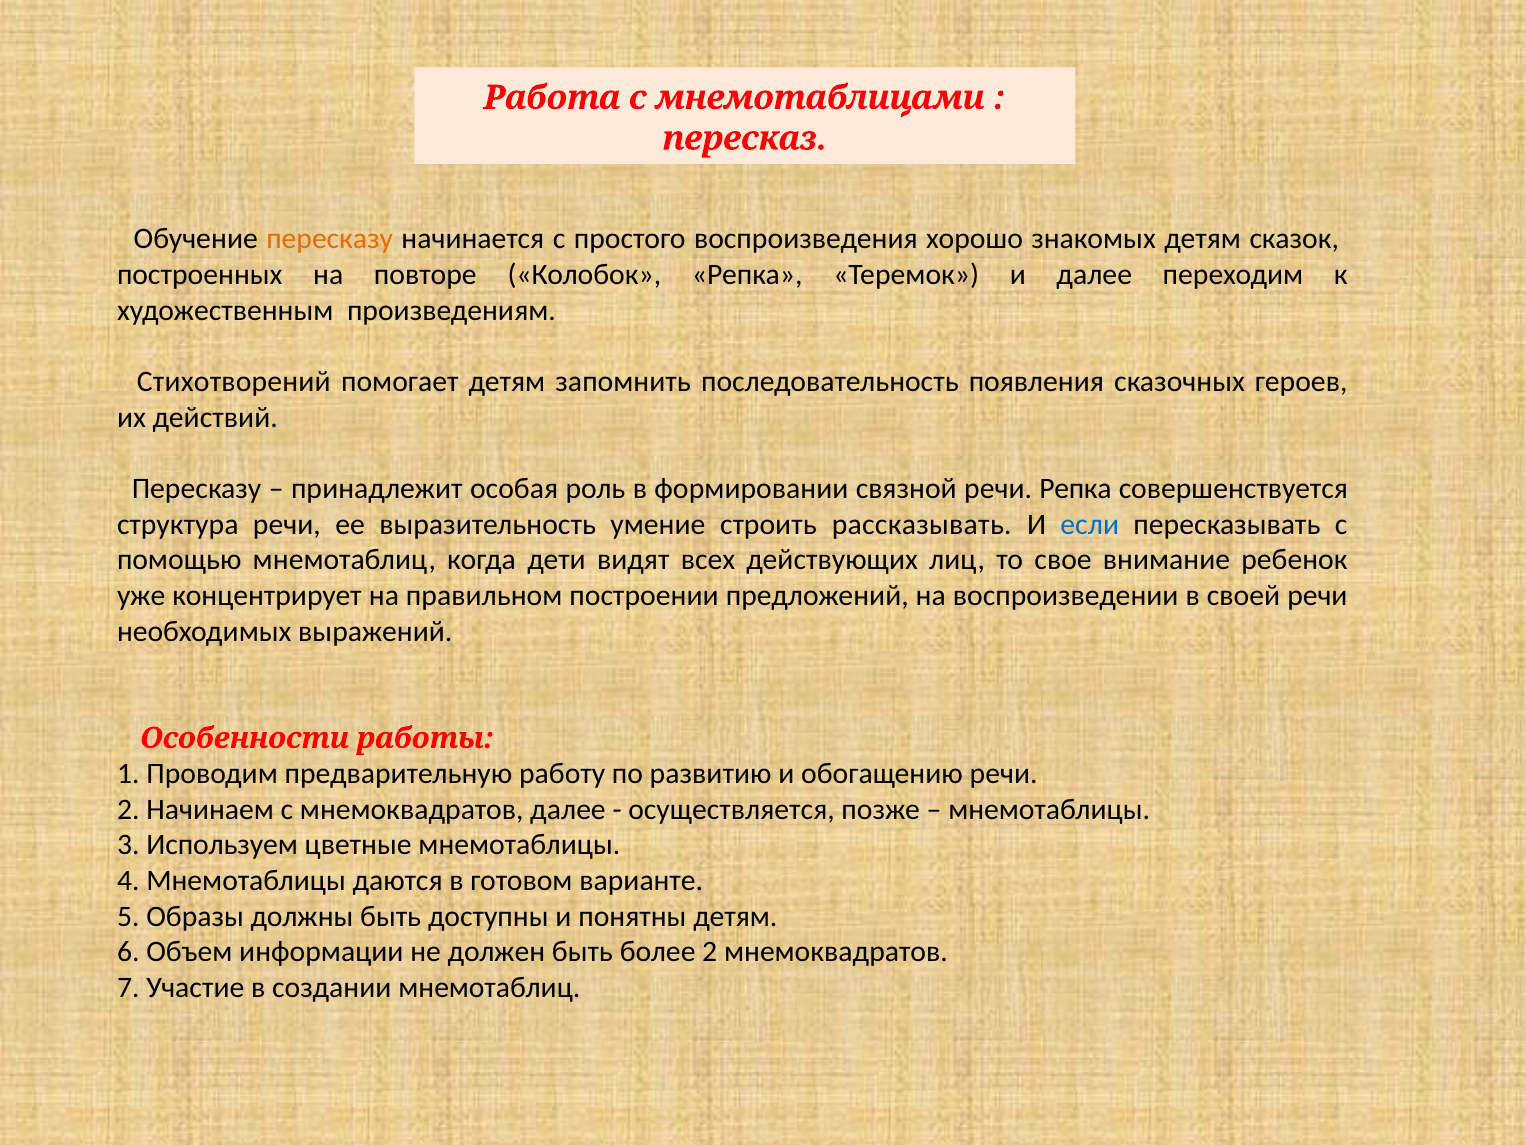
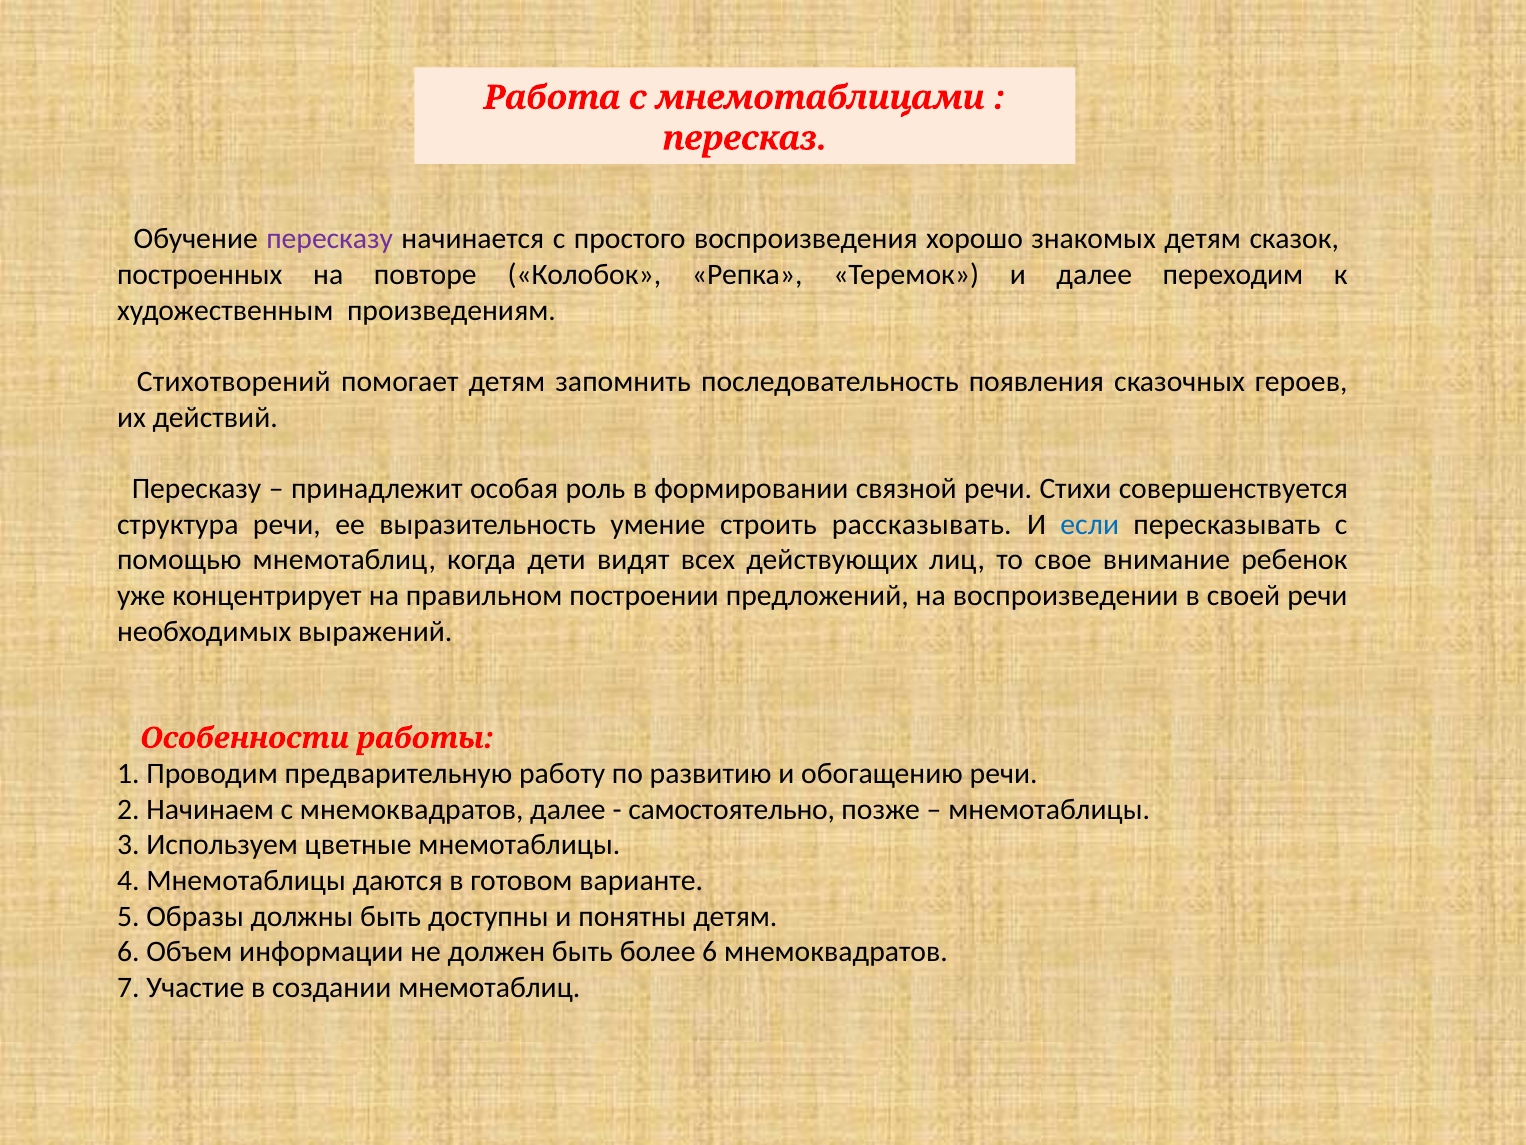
пересказу at (330, 239) colour: orange -> purple
речи Репка: Репка -> Стихи
осуществляется: осуществляется -> самостоятельно
более 2: 2 -> 6
